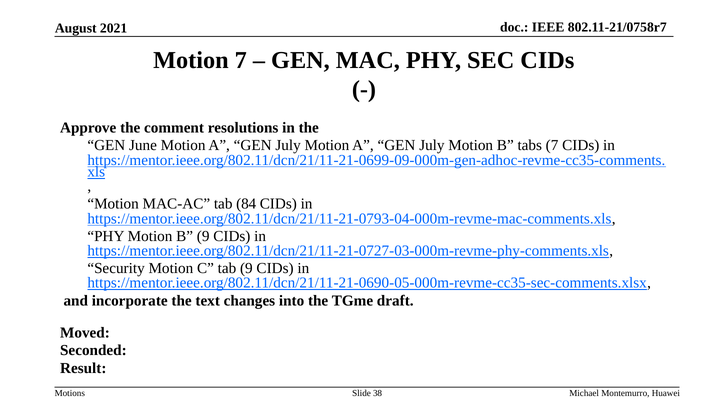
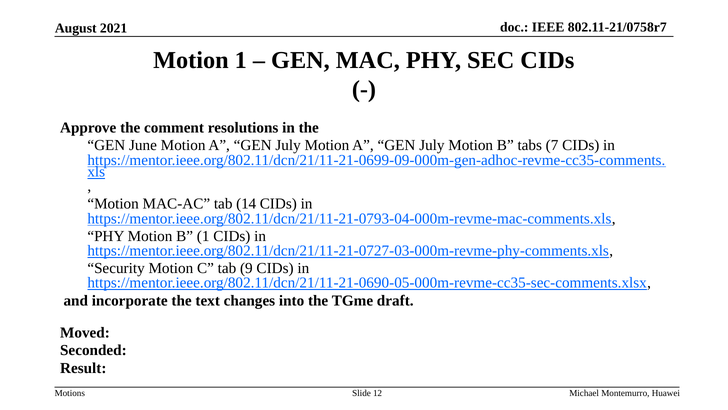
Motion 7: 7 -> 1
84: 84 -> 14
B 9: 9 -> 1
38: 38 -> 12
